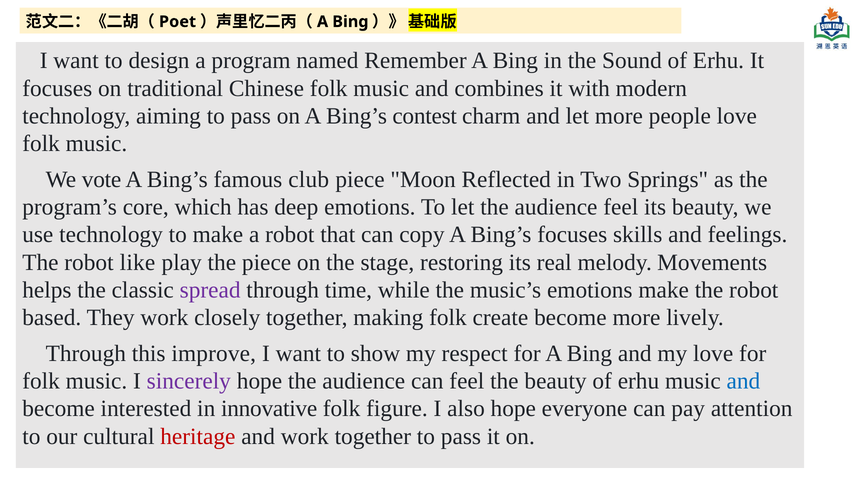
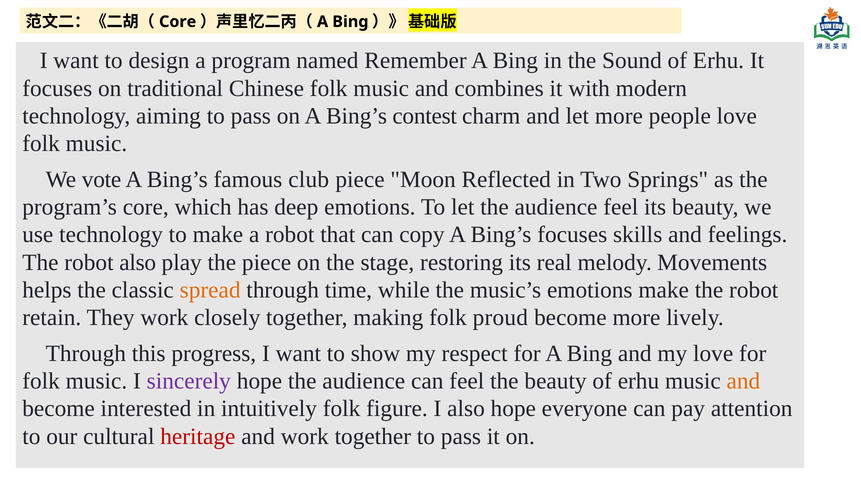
Poet at (178, 22): Poet -> Core
robot like: like -> also
spread colour: purple -> orange
based: based -> retain
create: create -> proud
improve: improve -> progress
and at (743, 381) colour: blue -> orange
innovative: innovative -> intuitively
